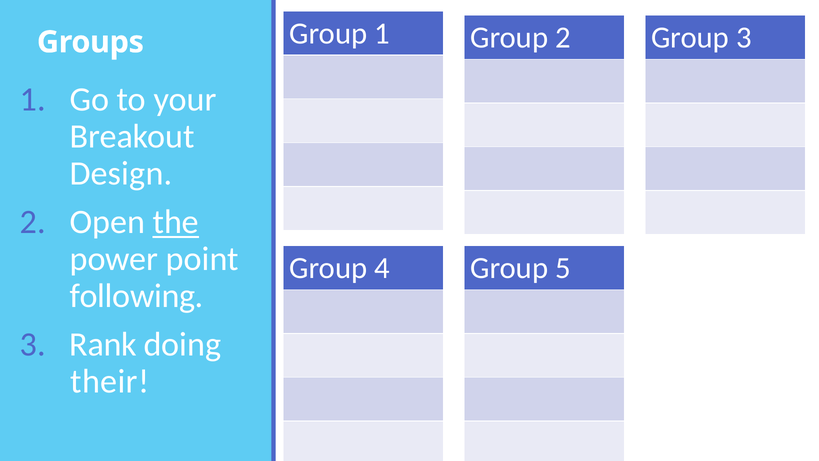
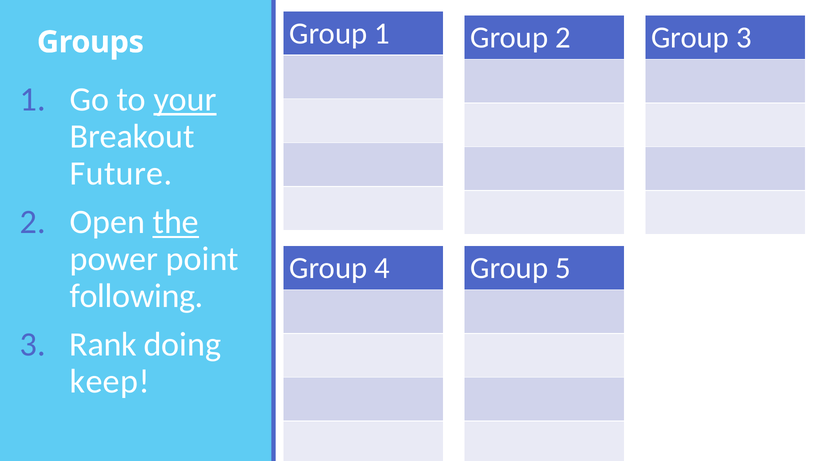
your underline: none -> present
Design: Design -> Future
their: their -> keep
